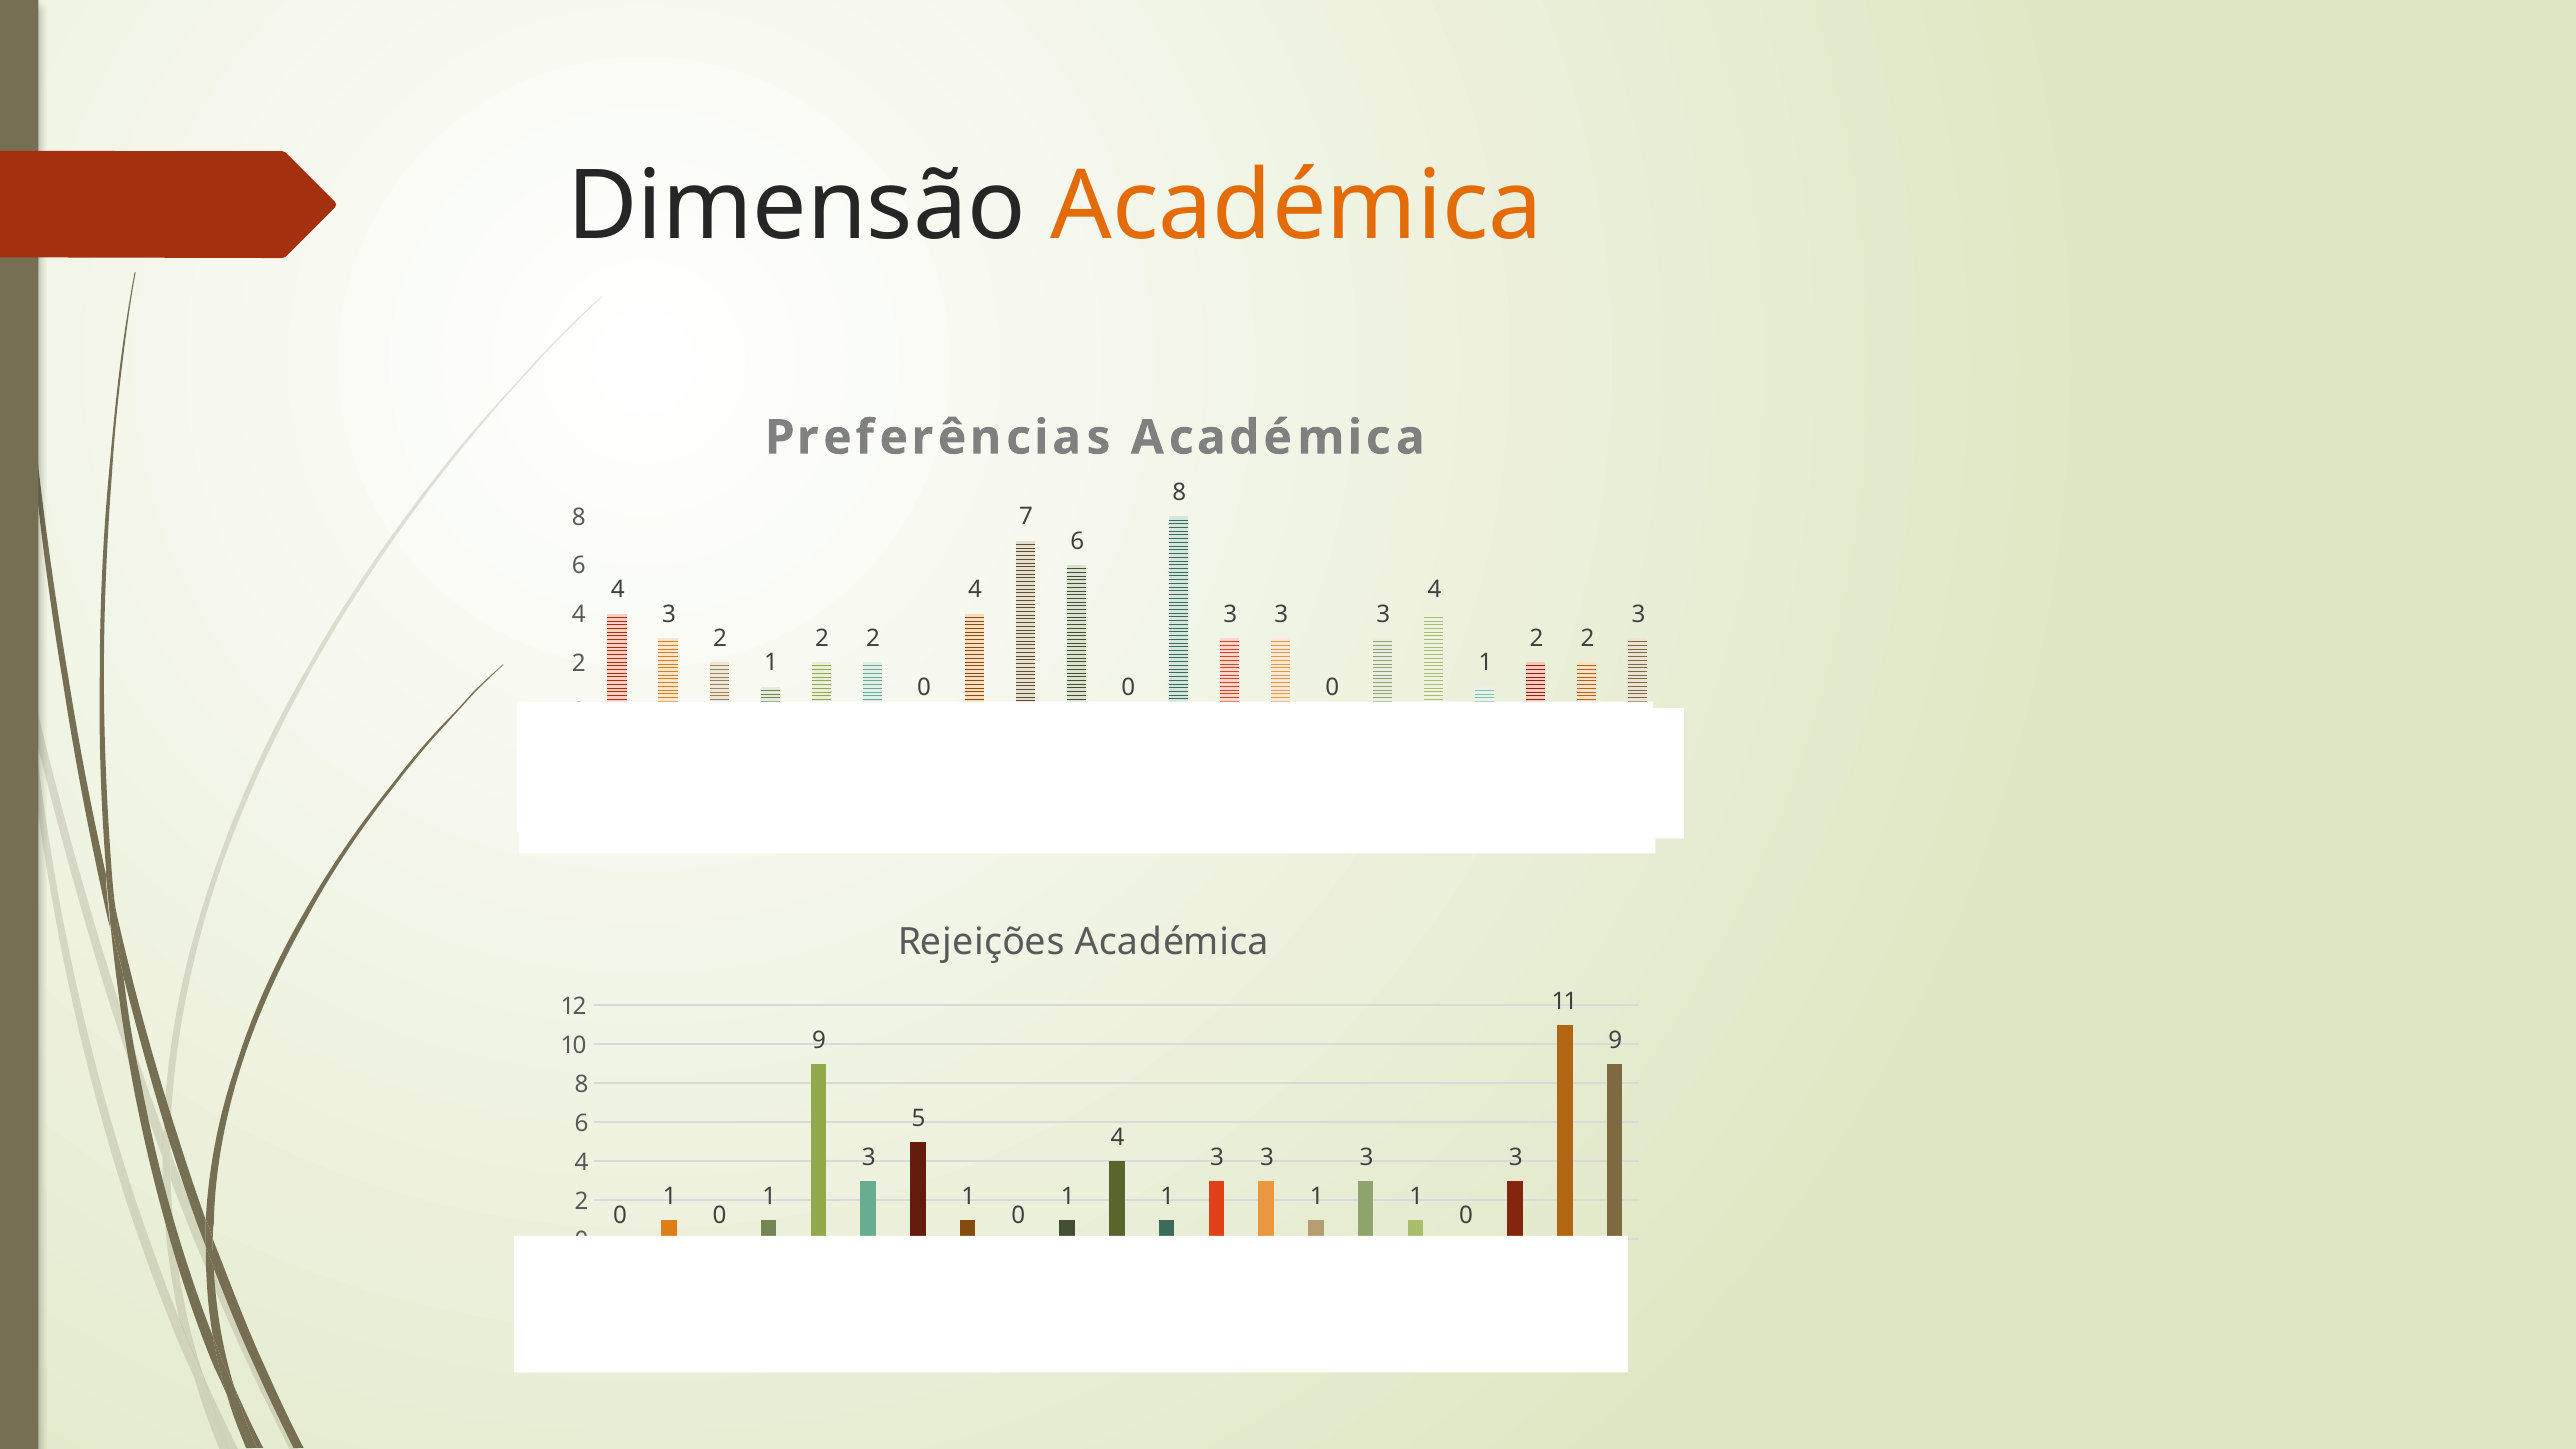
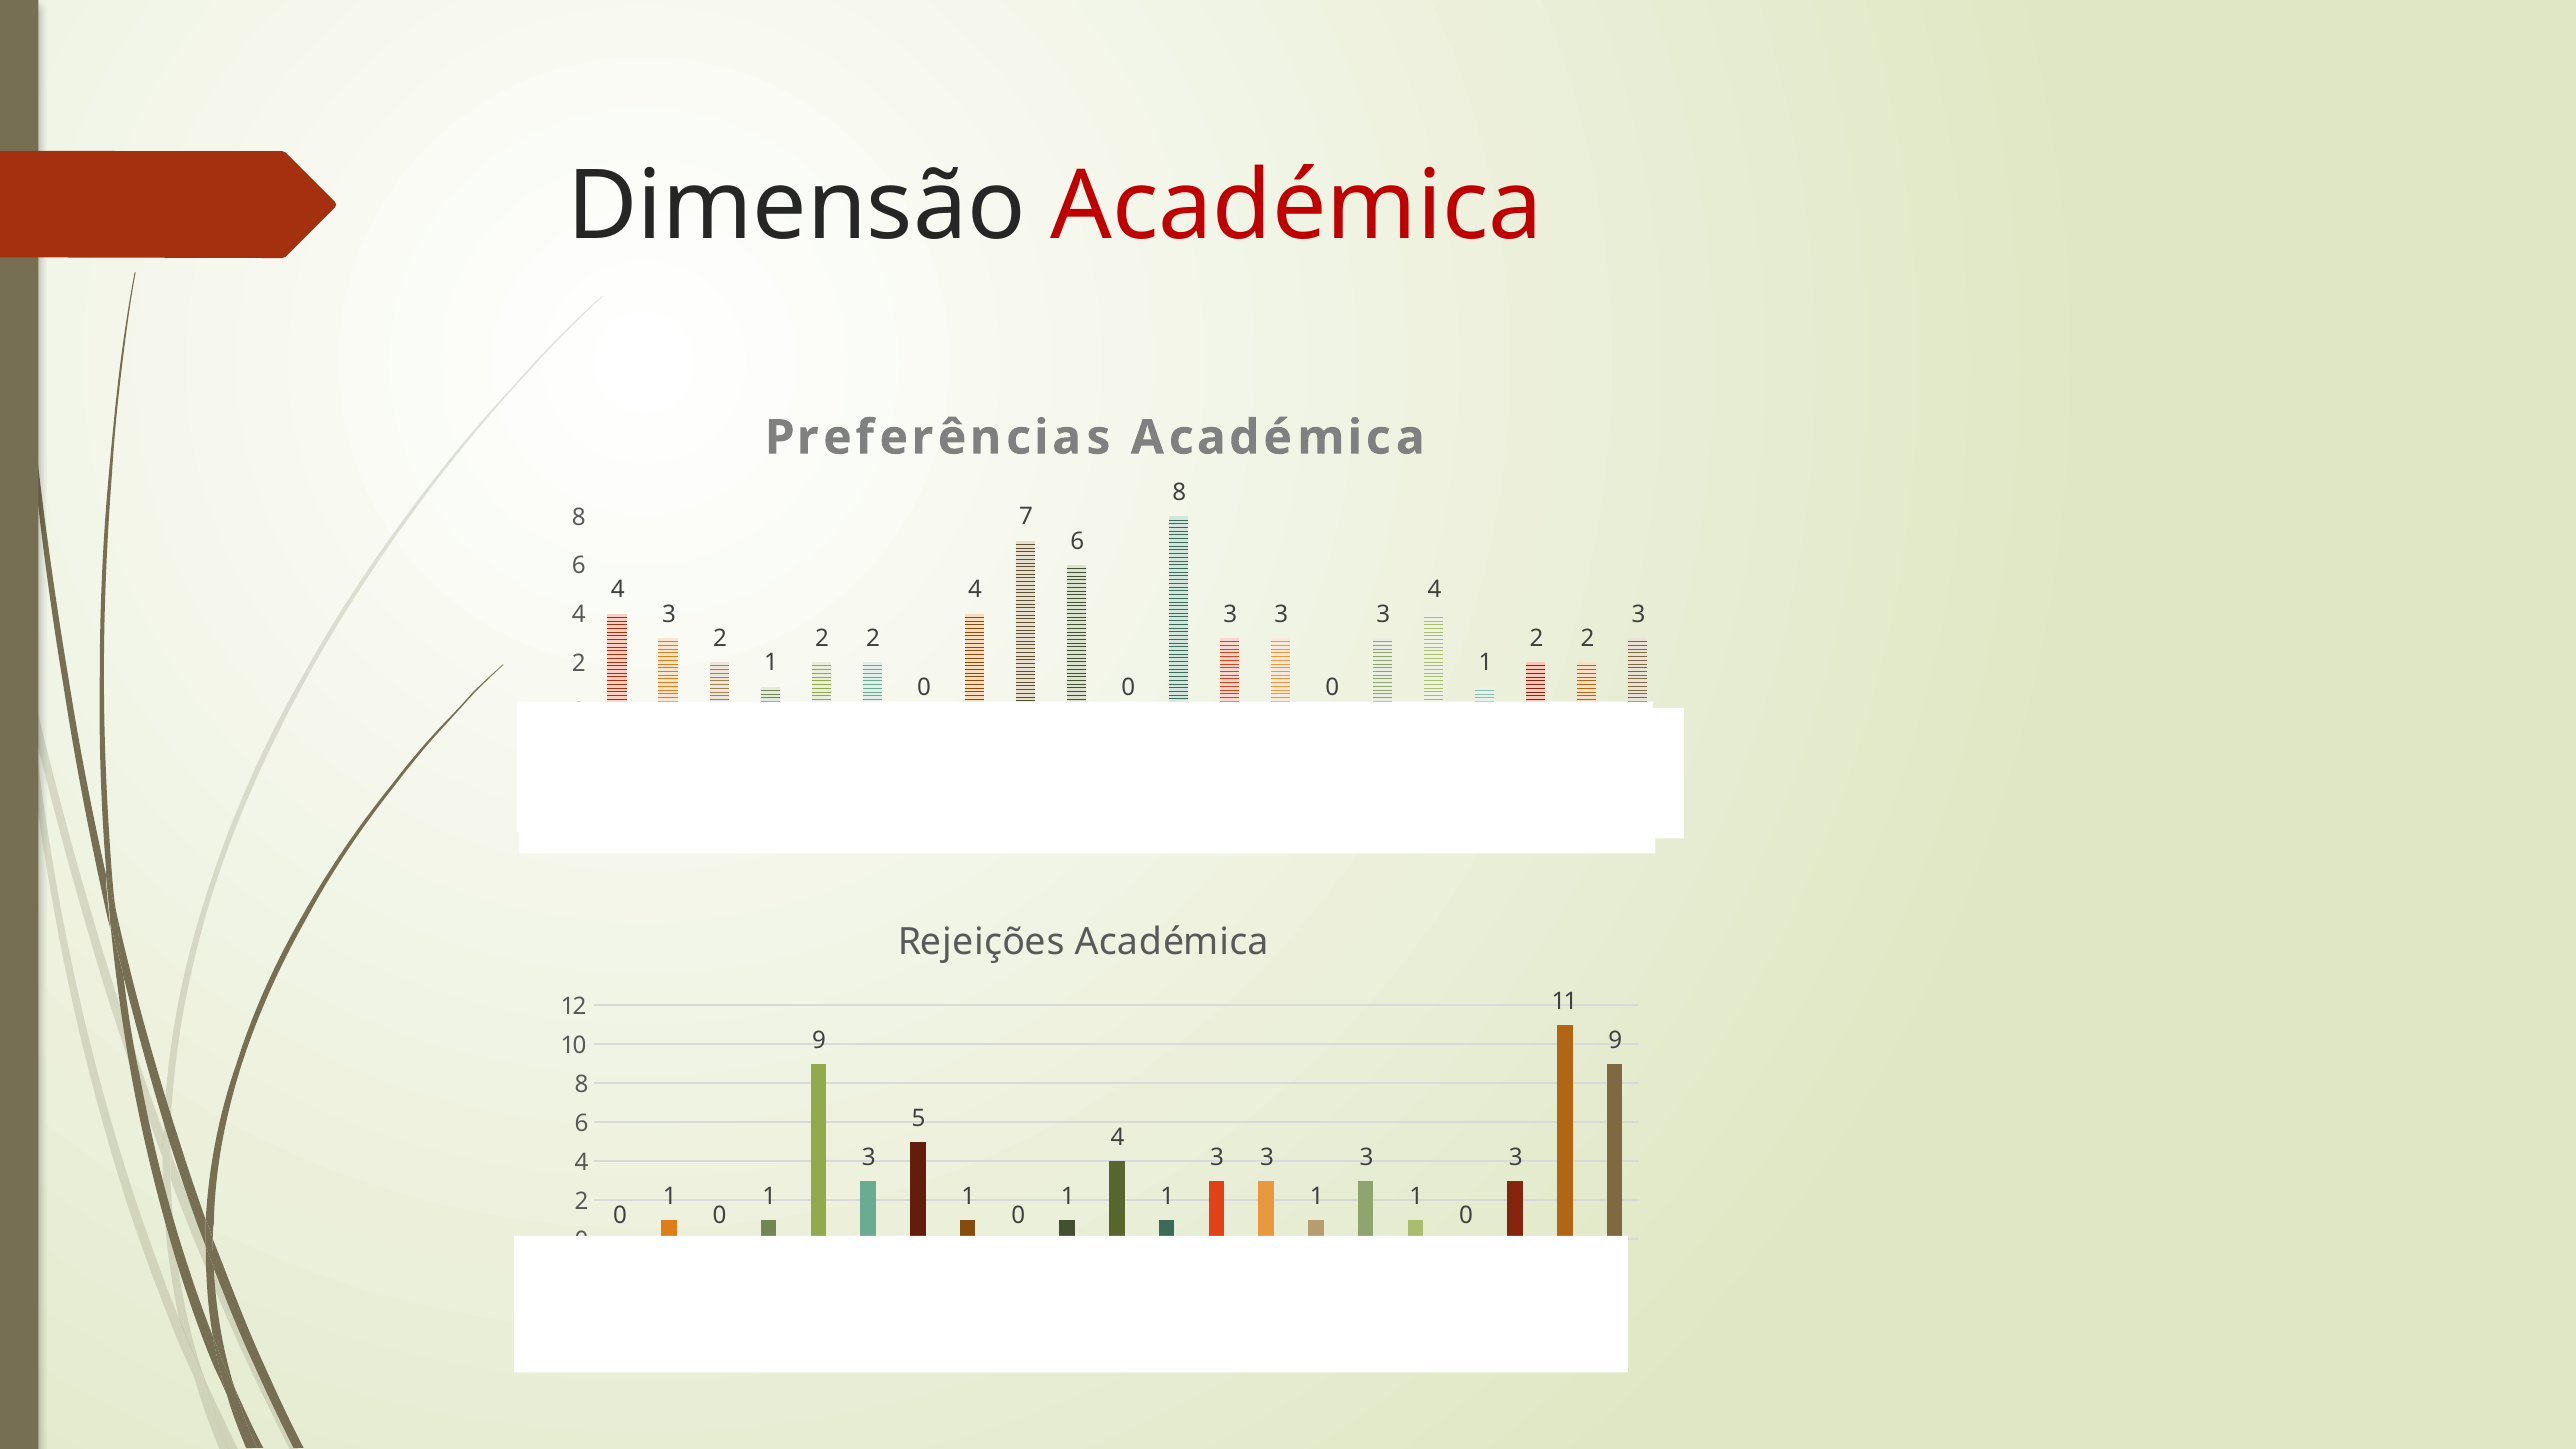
Académica at (1297, 206) colour: orange -> red
